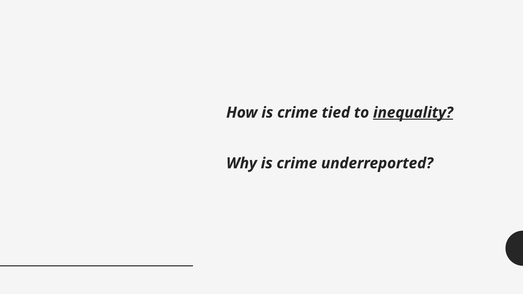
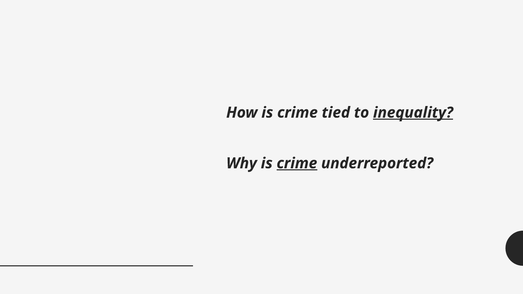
crime at (297, 163) underline: none -> present
